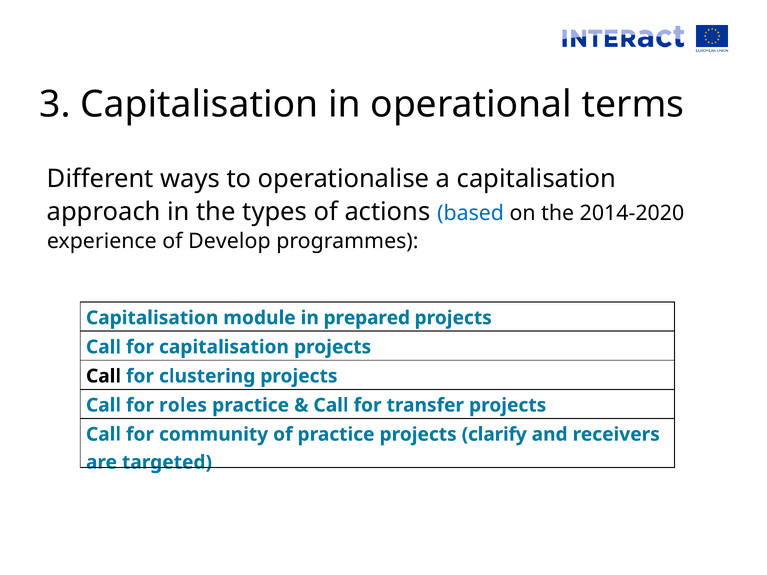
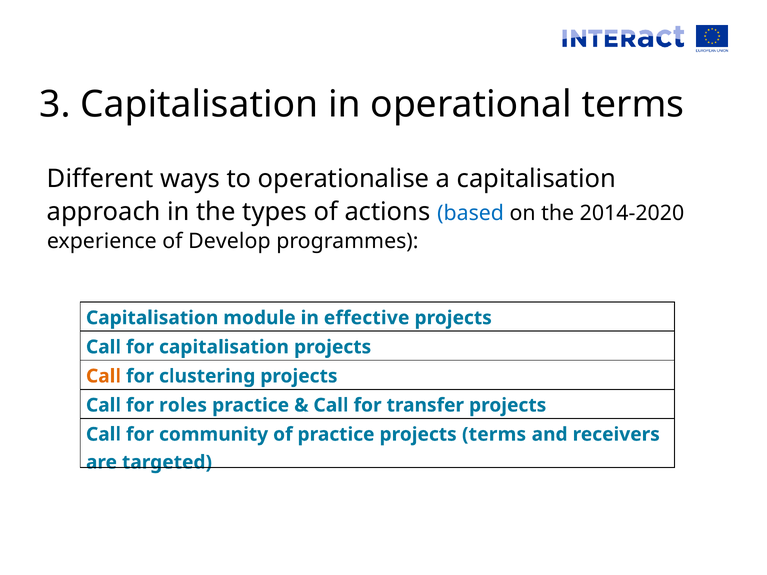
prepared: prepared -> effective
Call at (104, 376) colour: black -> orange
projects clarify: clarify -> terms
